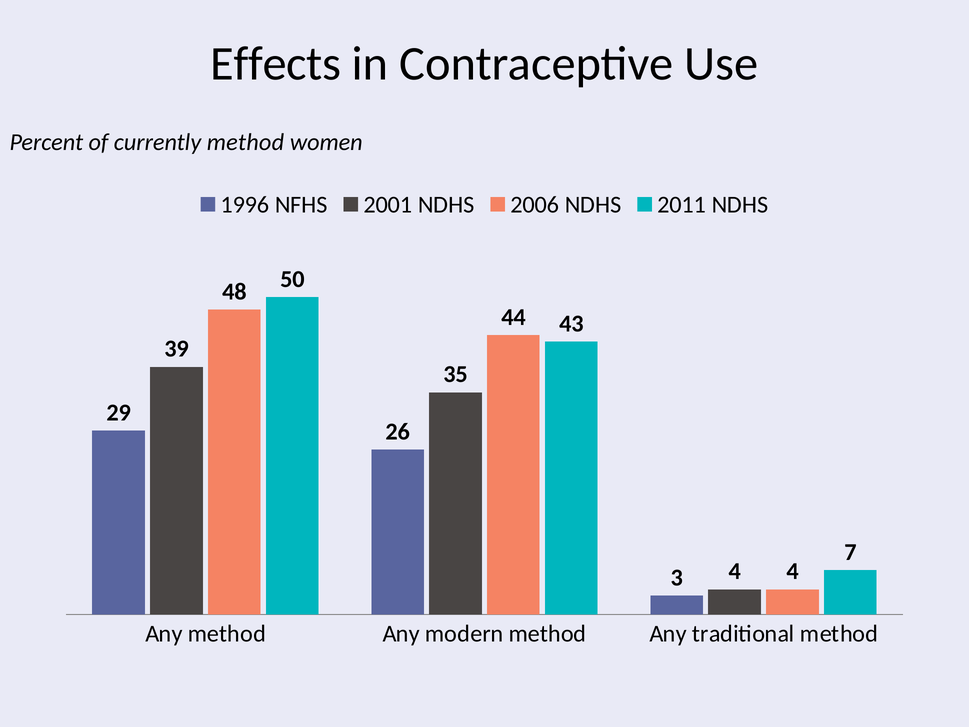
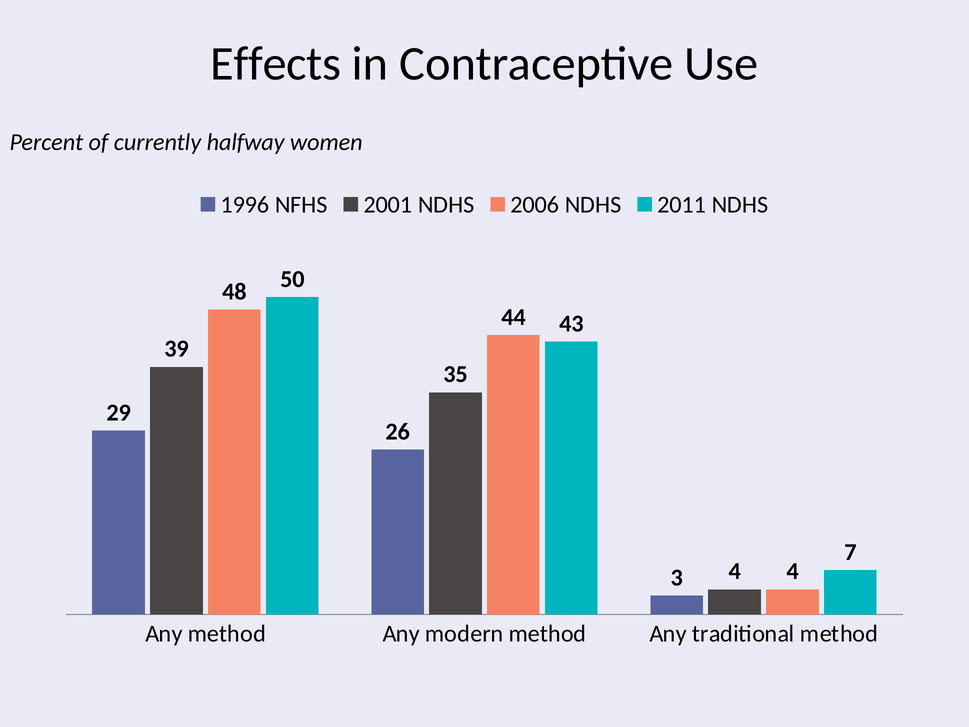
currently method: method -> halfway
